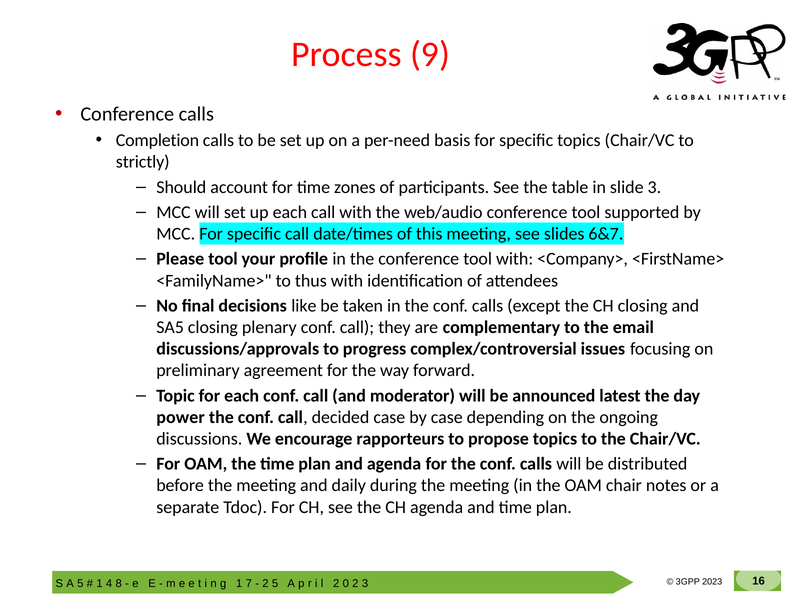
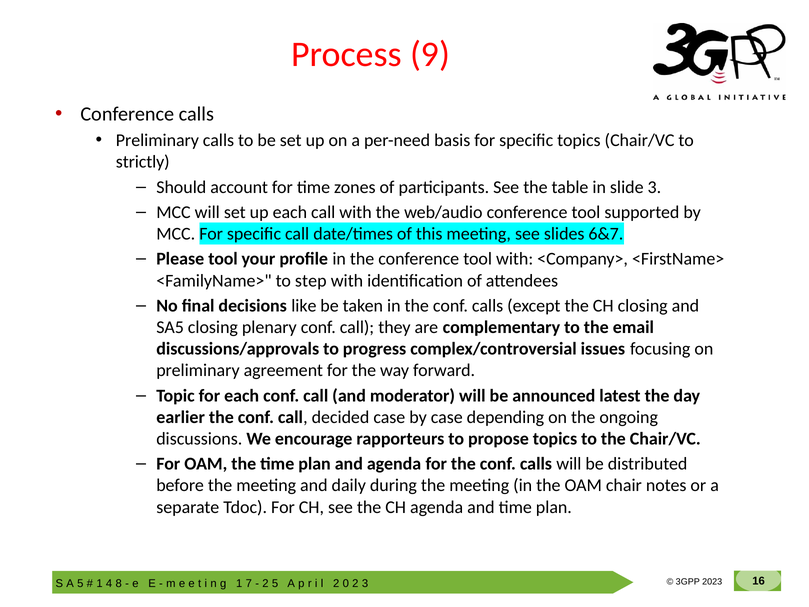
Completion at (157, 140): Completion -> Preliminary
thus: thus -> step
power: power -> earlier
